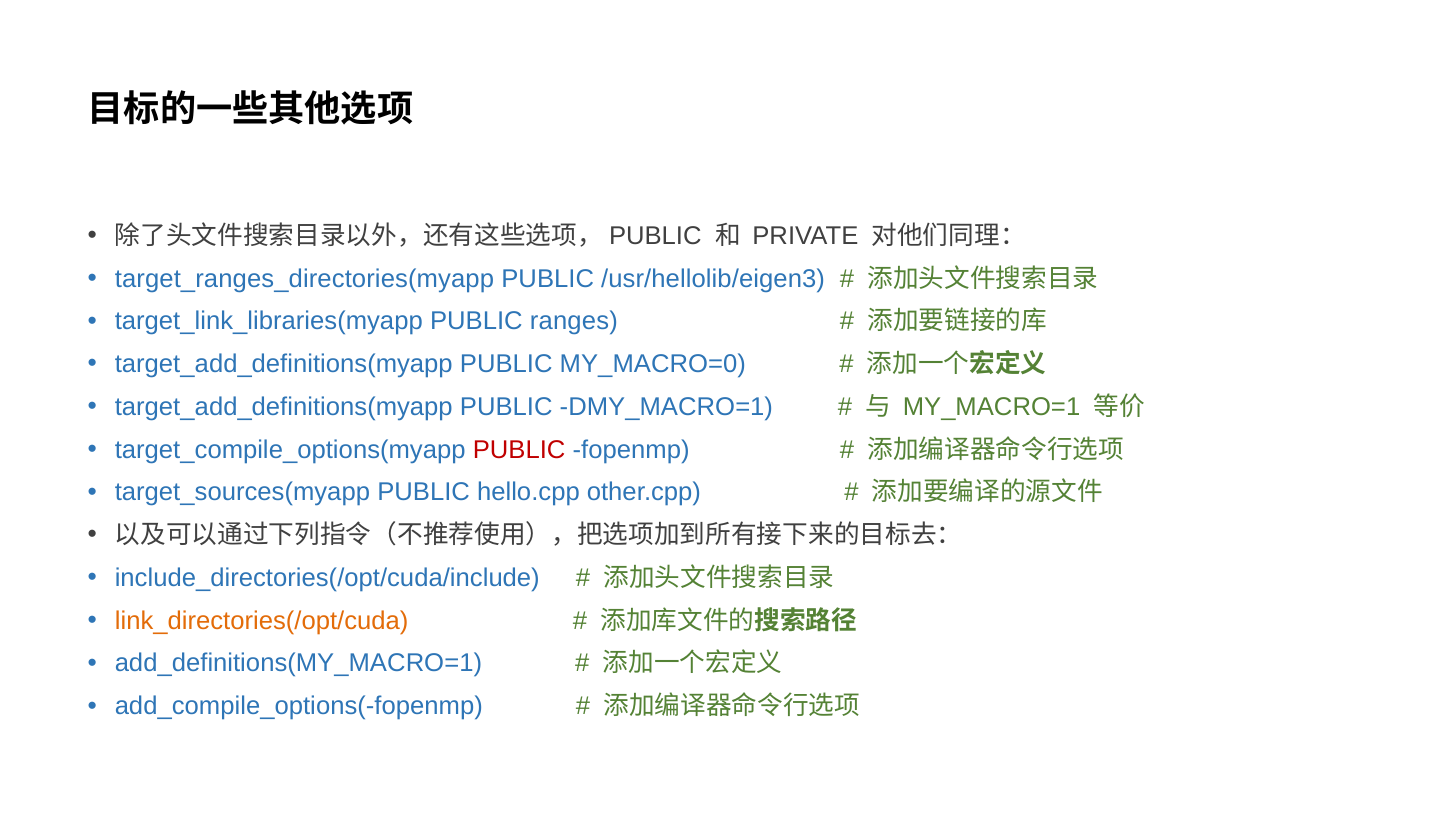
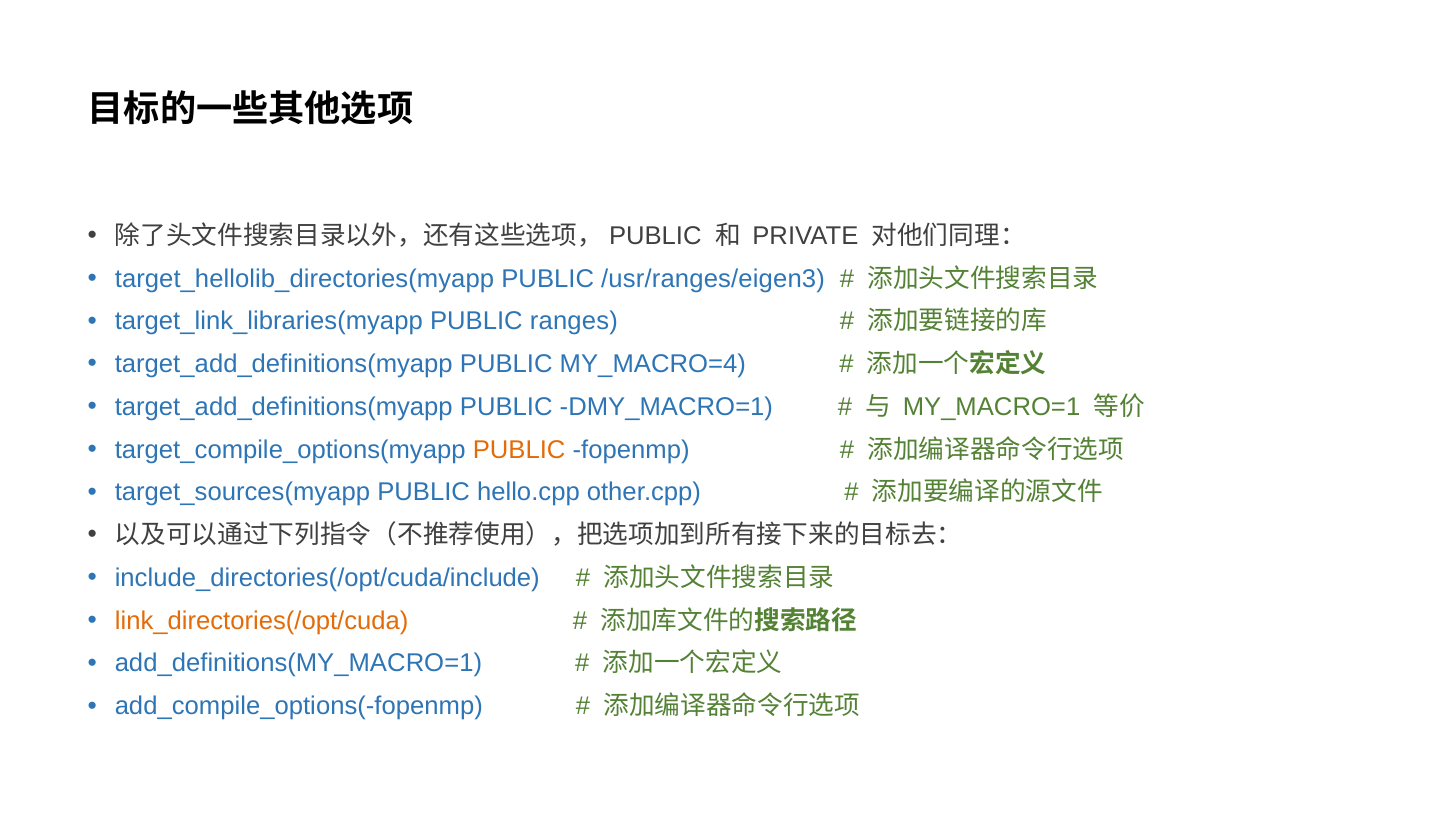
target_ranges_directories(myapp: target_ranges_directories(myapp -> target_hellolib_directories(myapp
/usr/hellolib/eigen3: /usr/hellolib/eigen3 -> /usr/ranges/eigen3
MY_MACRO=0: MY_MACRO=0 -> MY_MACRO=4
PUBLIC at (519, 450) colour: red -> orange
